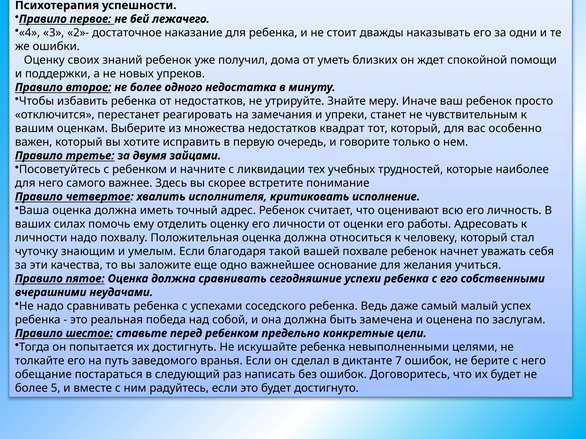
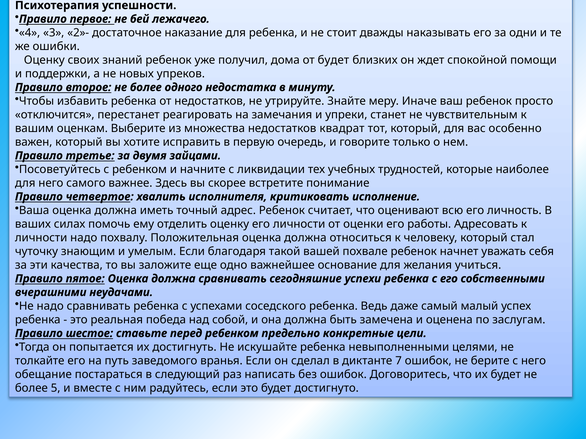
от уметь: уметь -> будет
